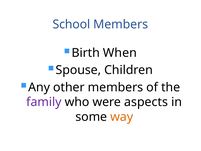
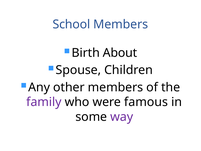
When: When -> About
aspects: aspects -> famous
way colour: orange -> purple
